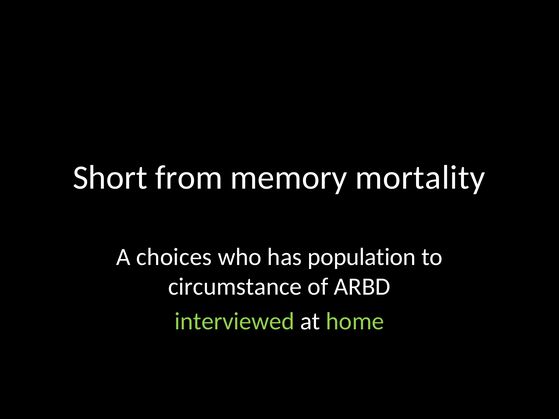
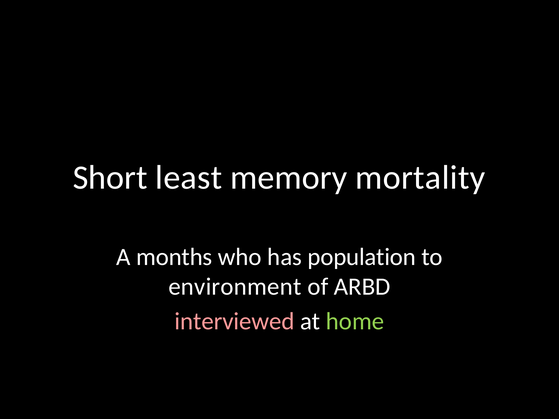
from: from -> least
choices: choices -> months
circumstance: circumstance -> environment
interviewed colour: light green -> pink
